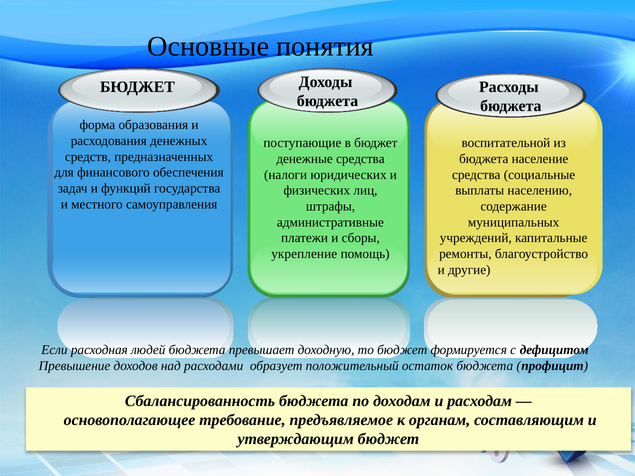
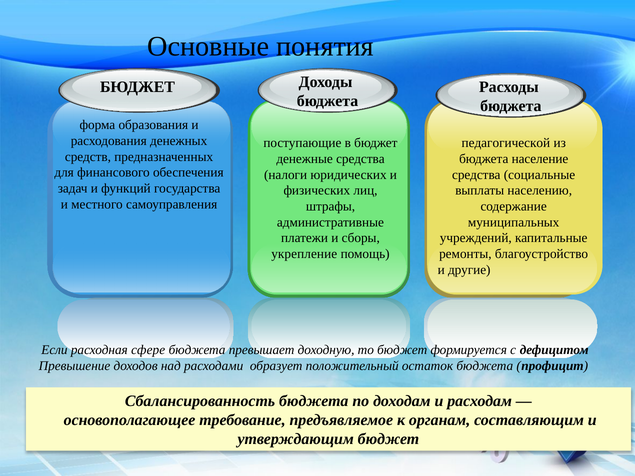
воспитательной: воспитательной -> педагогической
людей: людей -> сфере
